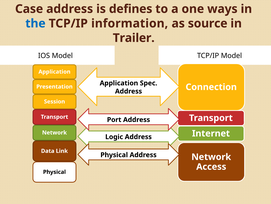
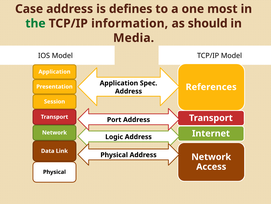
ways: ways -> most
the colour: blue -> green
source: source -> should
Trailer: Trailer -> Media
Connection: Connection -> References
